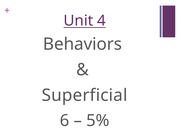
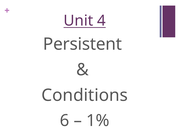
Behaviors: Behaviors -> Persistent
Superficial: Superficial -> Conditions
5%: 5% -> 1%
